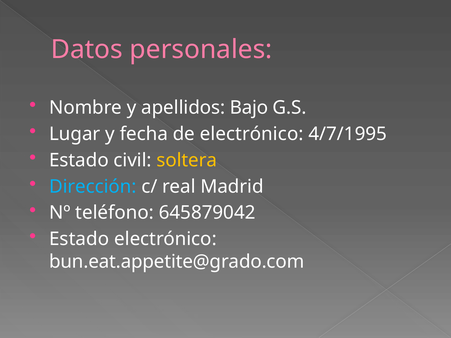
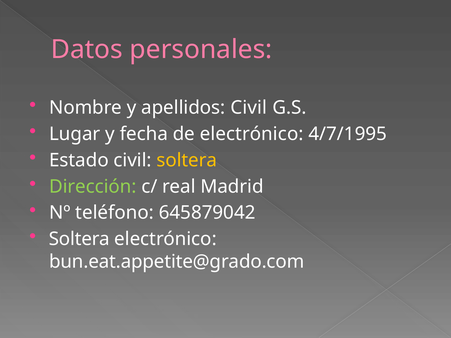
apellidos Bajo: Bajo -> Civil
Dirección colour: light blue -> light green
Estado at (79, 239): Estado -> Soltera
